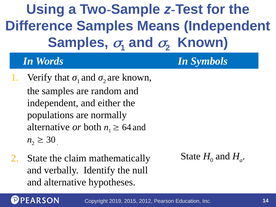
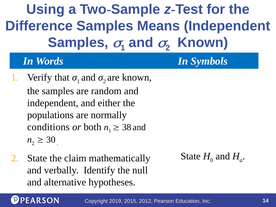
alternative at (48, 127): alternative -> conditions
64: 64 -> 38
